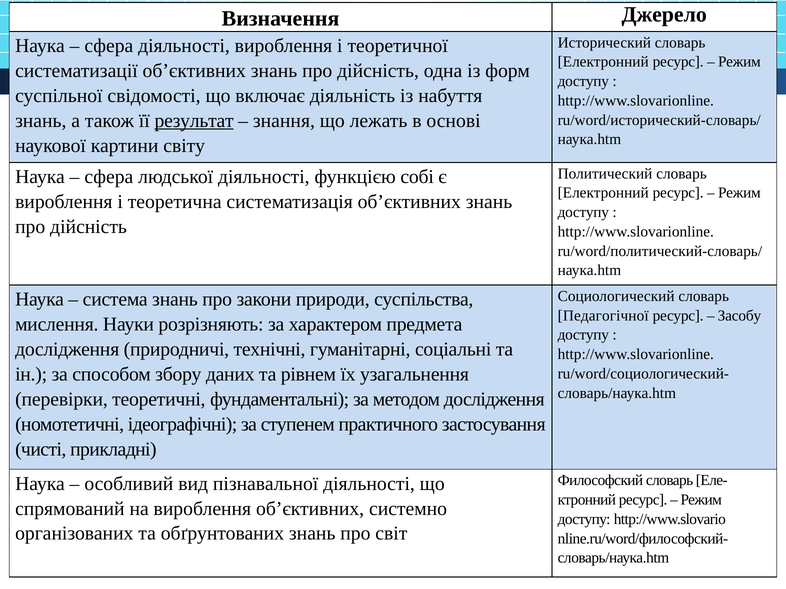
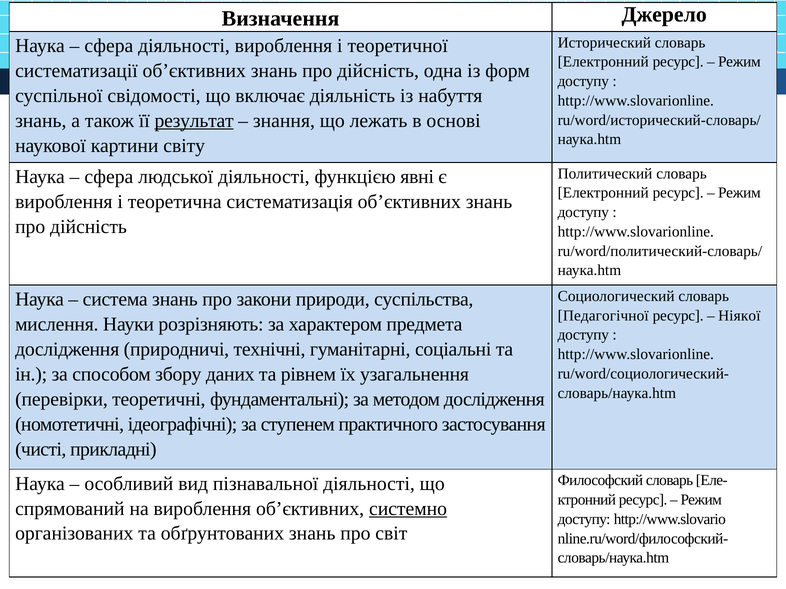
собі: собі -> явні
Засобу: Засобу -> Ніякої
системно underline: none -> present
